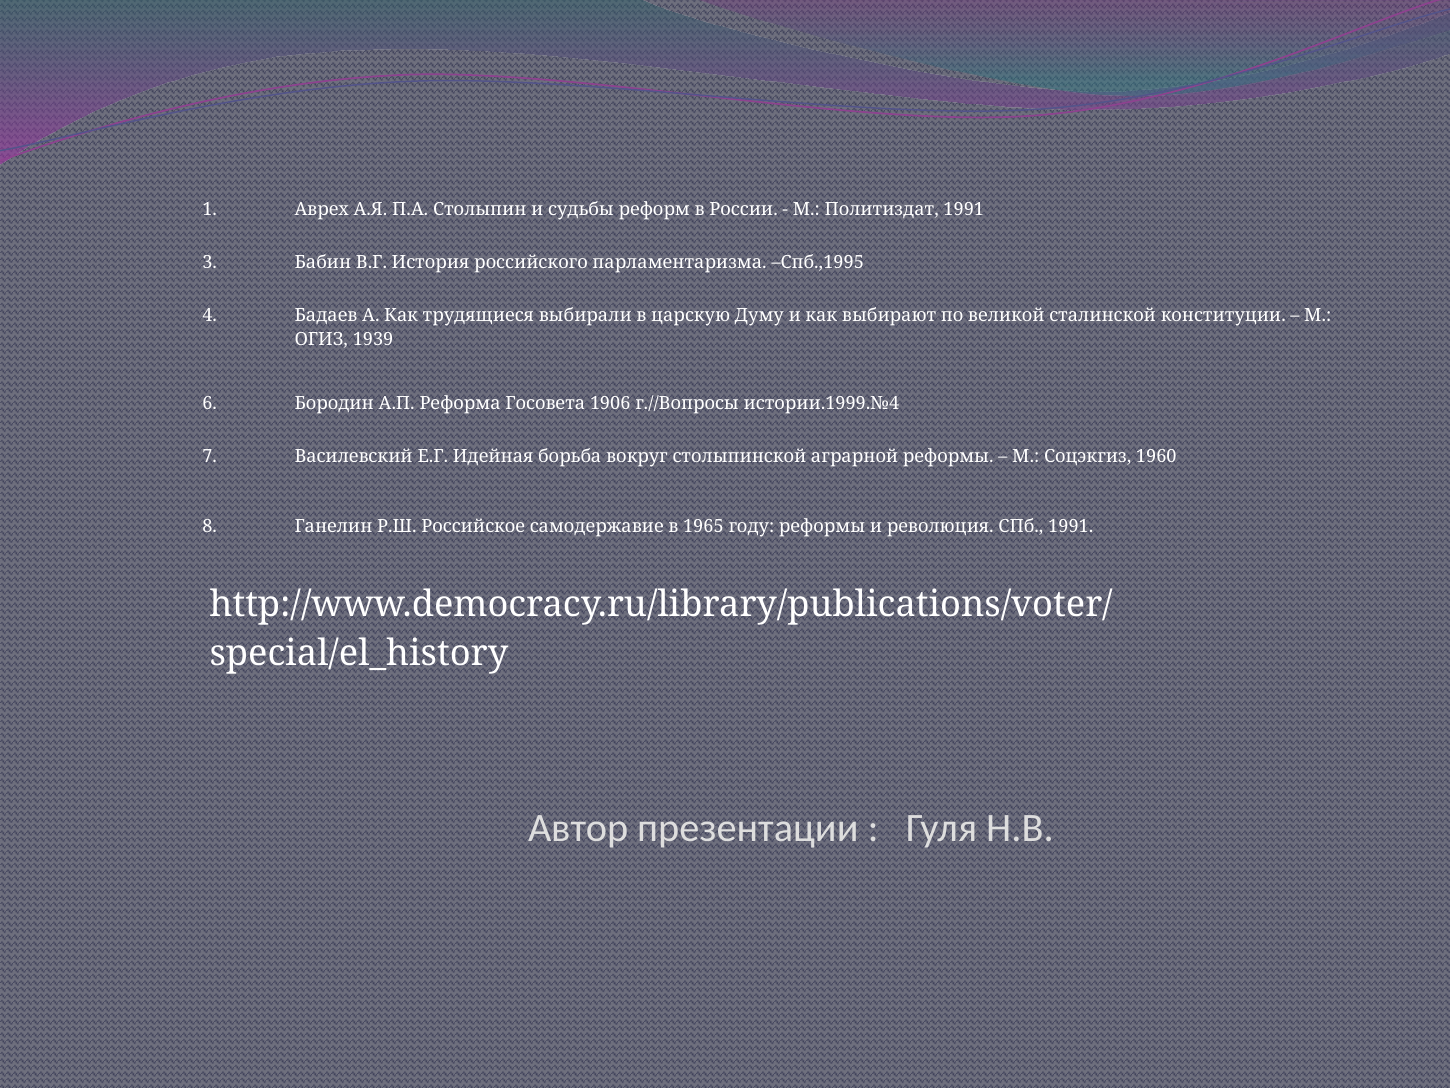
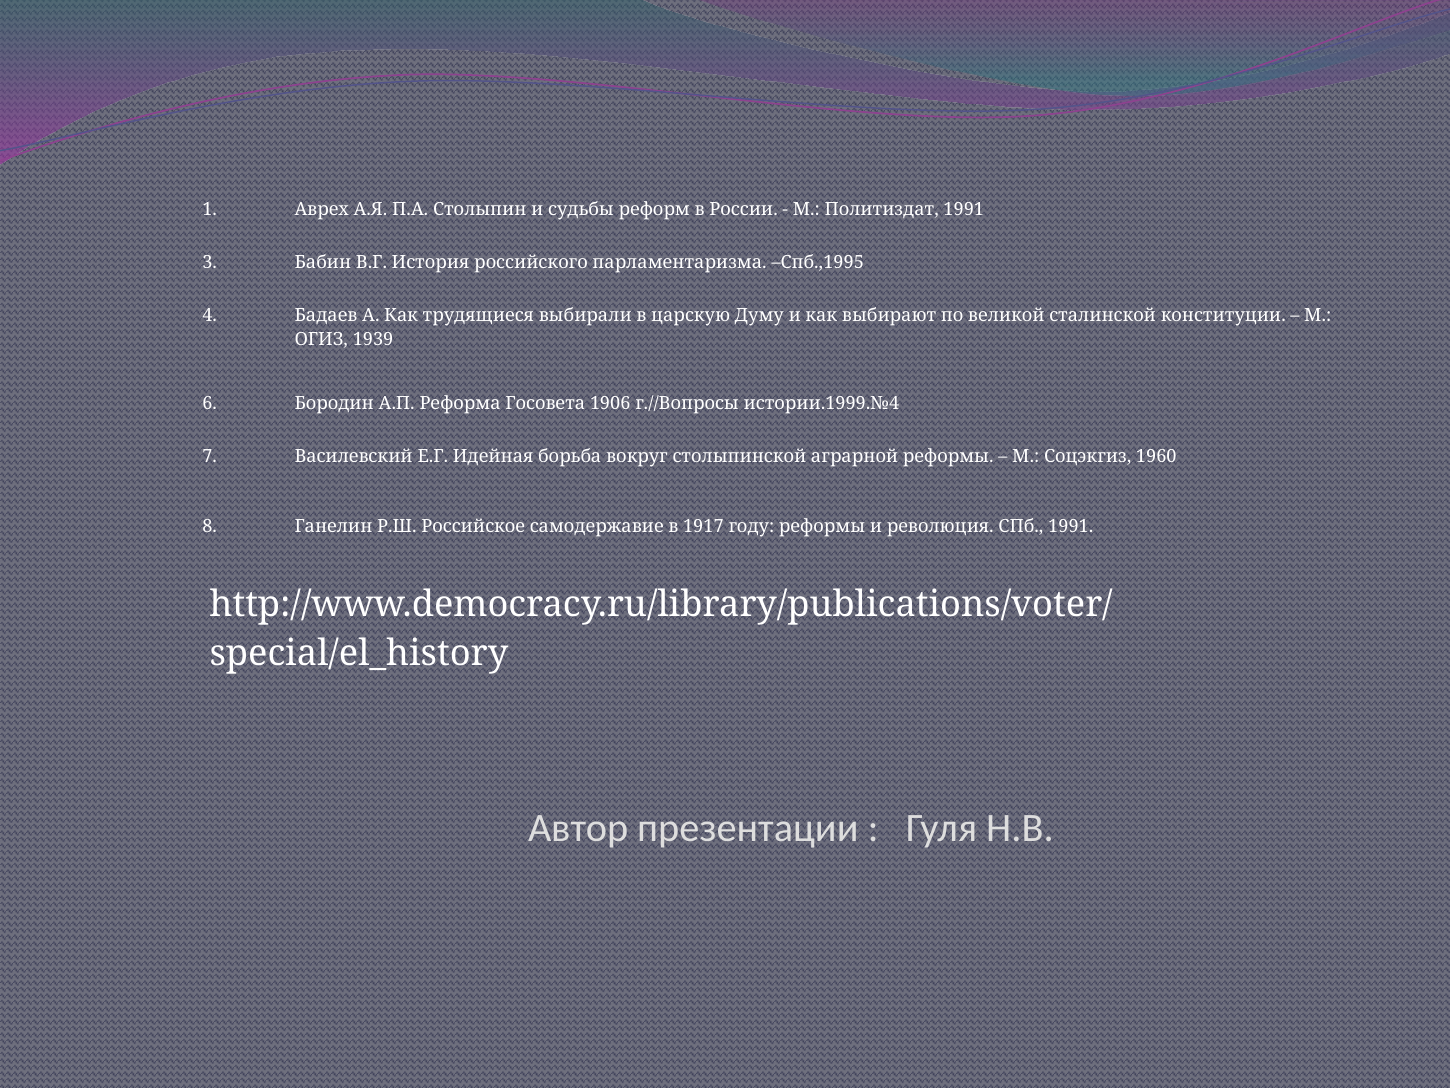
1965: 1965 -> 1917
